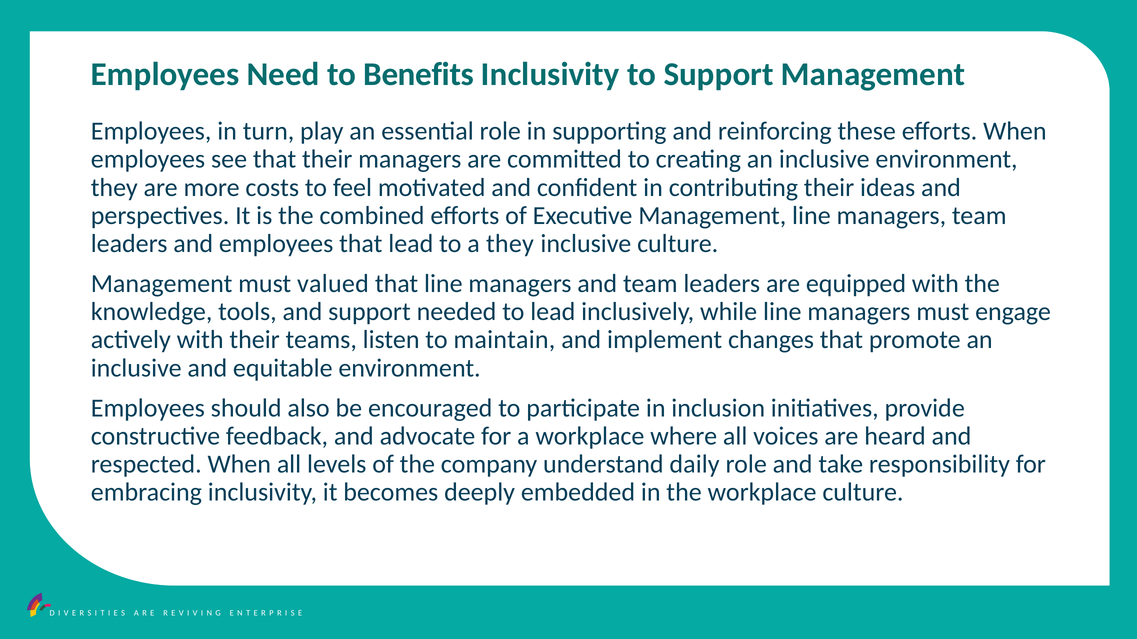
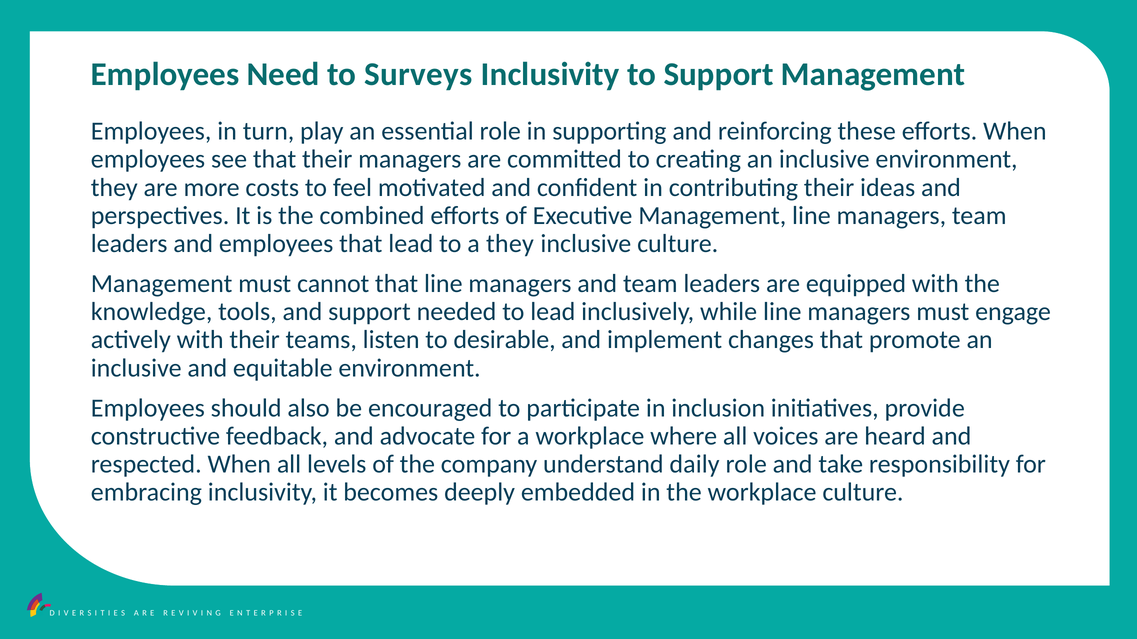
Benefits: Benefits -> Surveys
valued: valued -> cannot
maintain: maintain -> desirable
